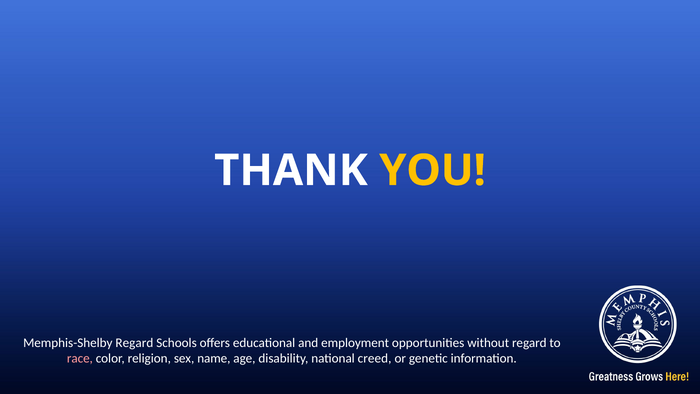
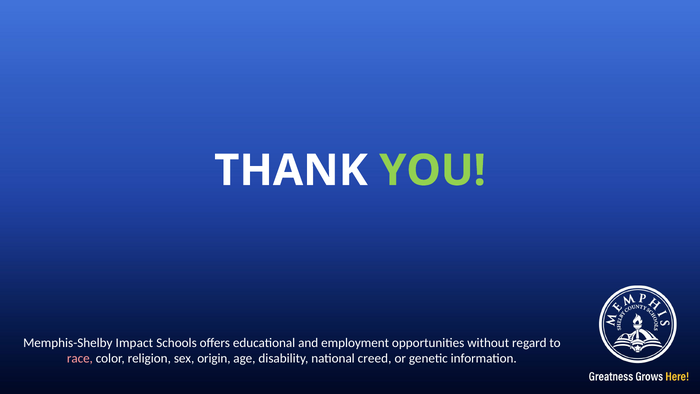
YOU colour: yellow -> light green
Memphis-Shelby Regard: Regard -> Impact
name: name -> origin
